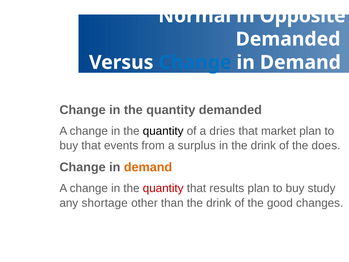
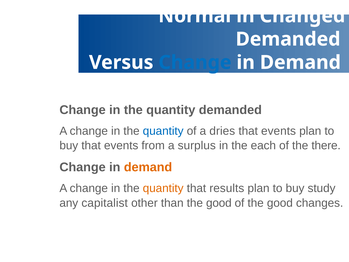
Opposite: Opposite -> Changed
quantity at (163, 131) colour: black -> blue
market at (279, 131): market -> events
in the drink: drink -> each
does: does -> there
quantity at (163, 188) colour: red -> orange
shortage: shortage -> capitalist
than the drink: drink -> good
